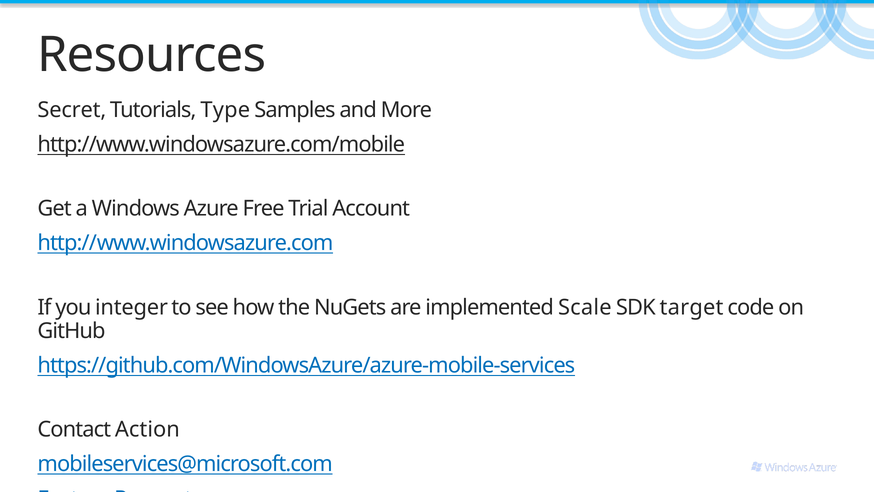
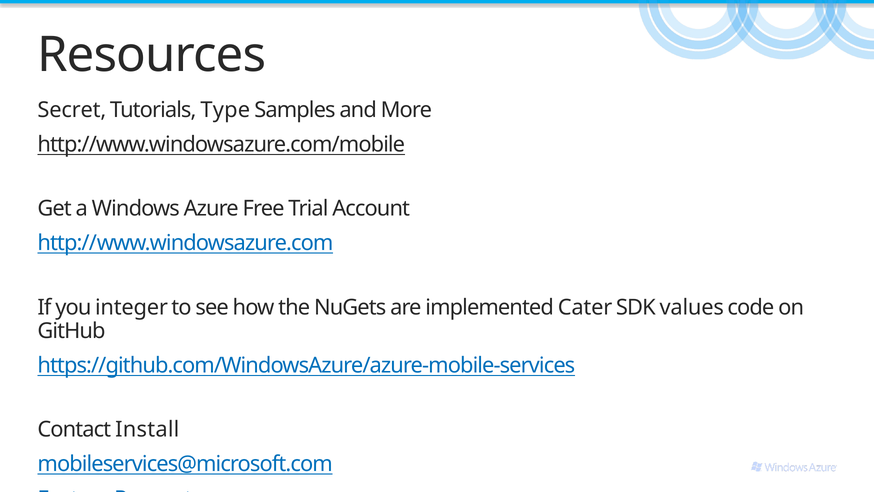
Scale: Scale -> Cater
target: target -> values
Action: Action -> Install
